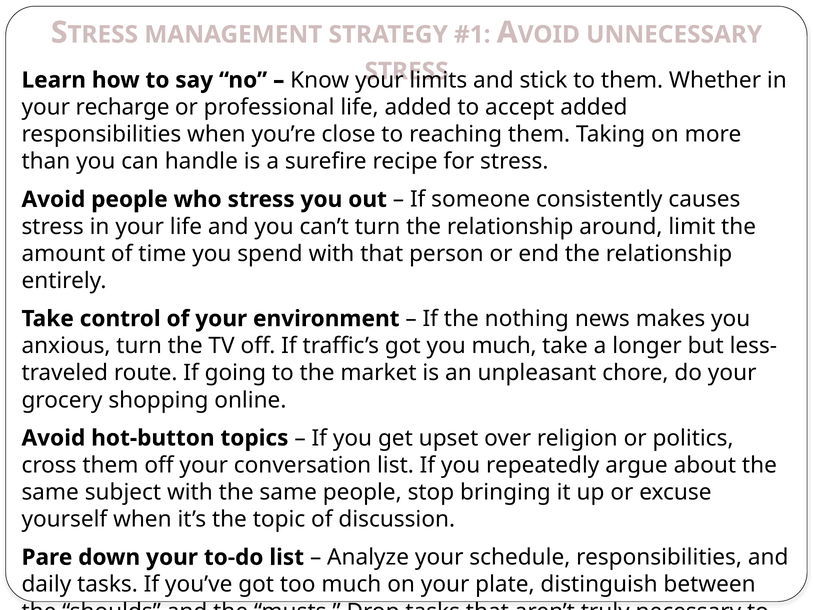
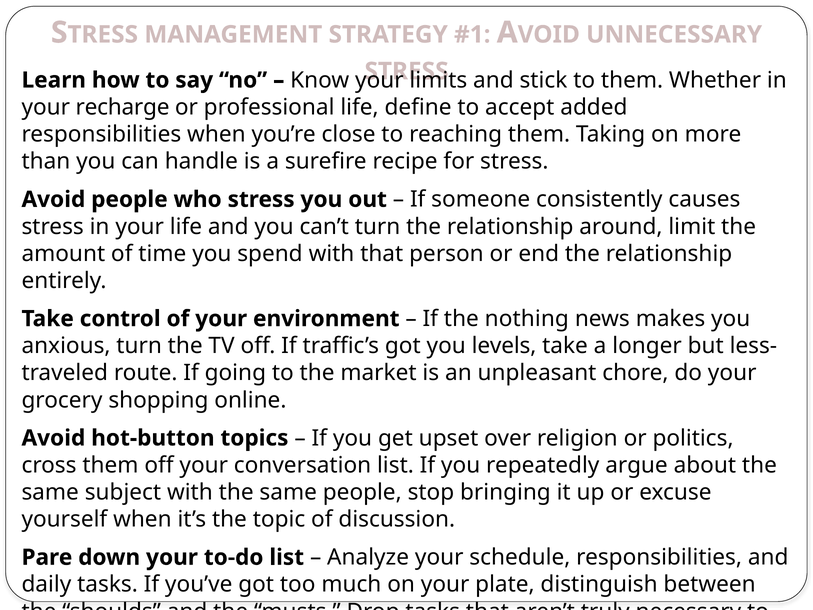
life added: added -> define
you much: much -> levels
